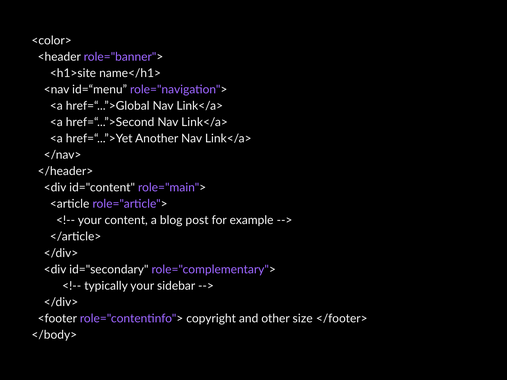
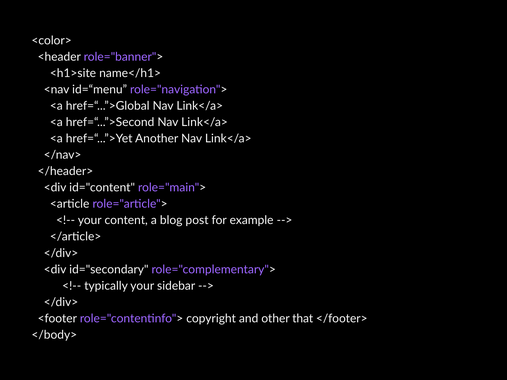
size: size -> that
